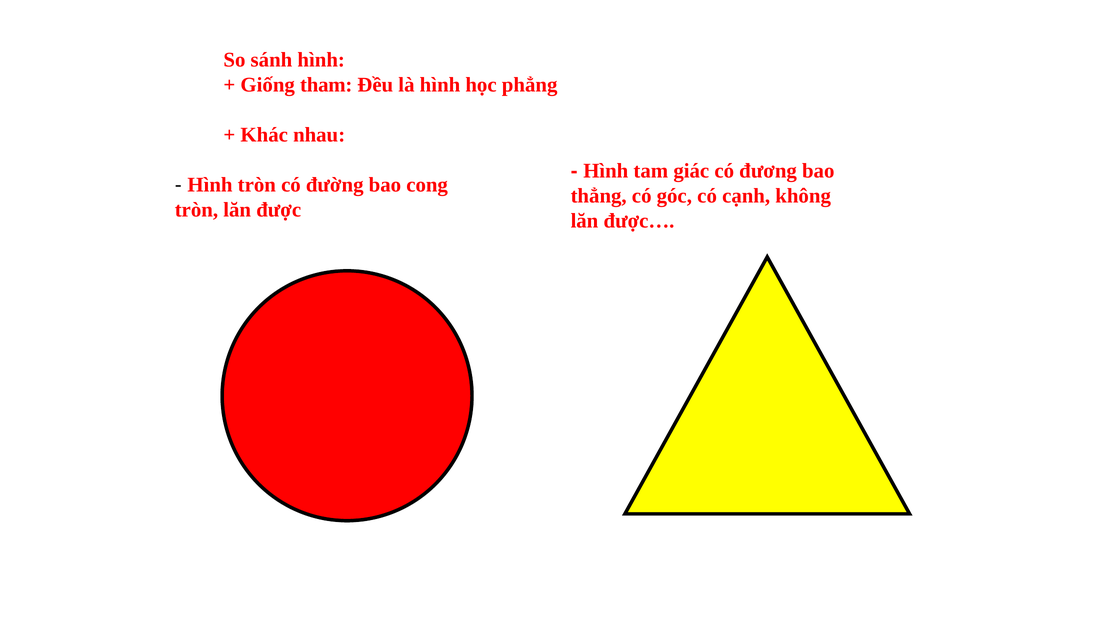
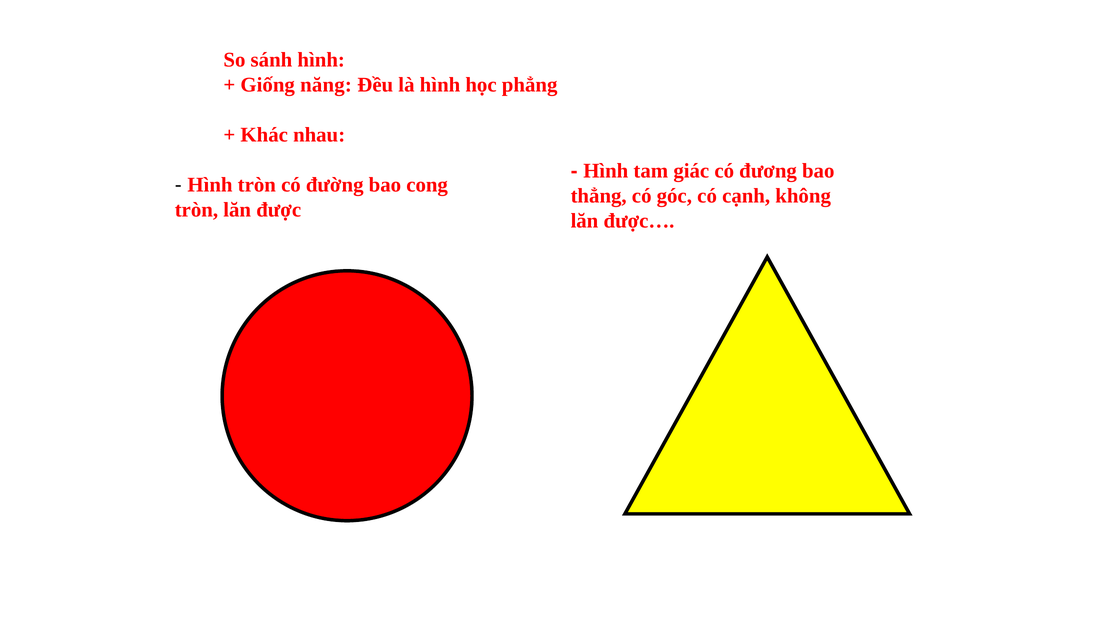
tham: tham -> năng
